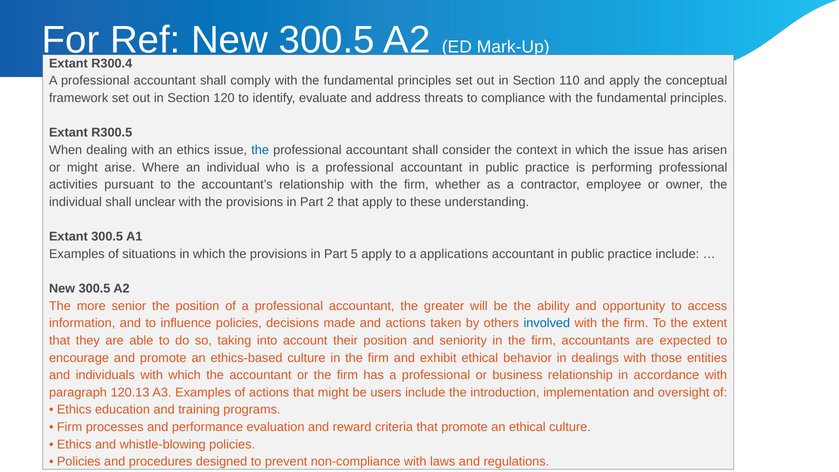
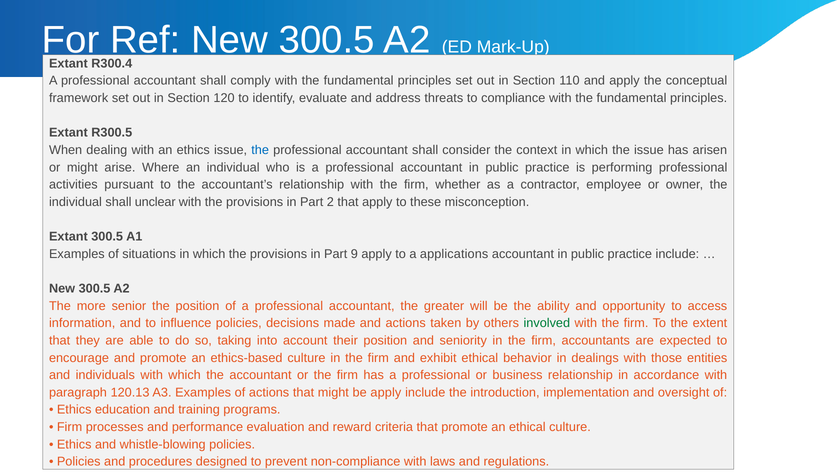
understanding: understanding -> misconception
5: 5 -> 9
involved colour: blue -> green
be users: users -> apply
